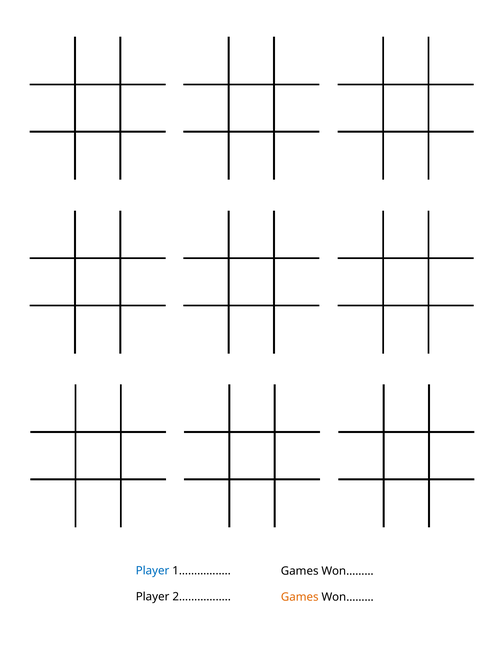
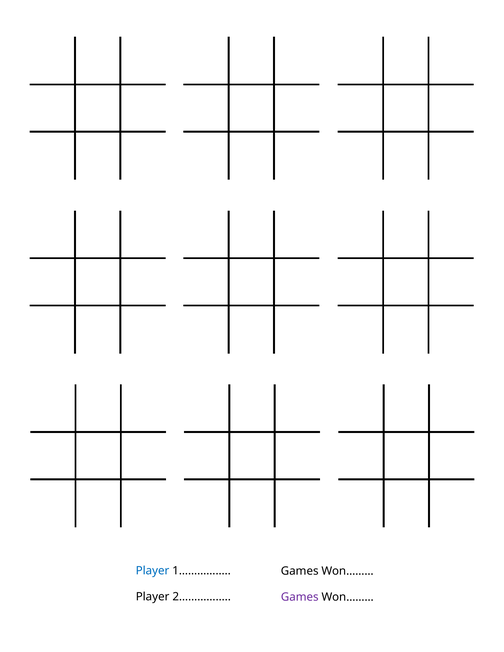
Games at (300, 597) colour: orange -> purple
